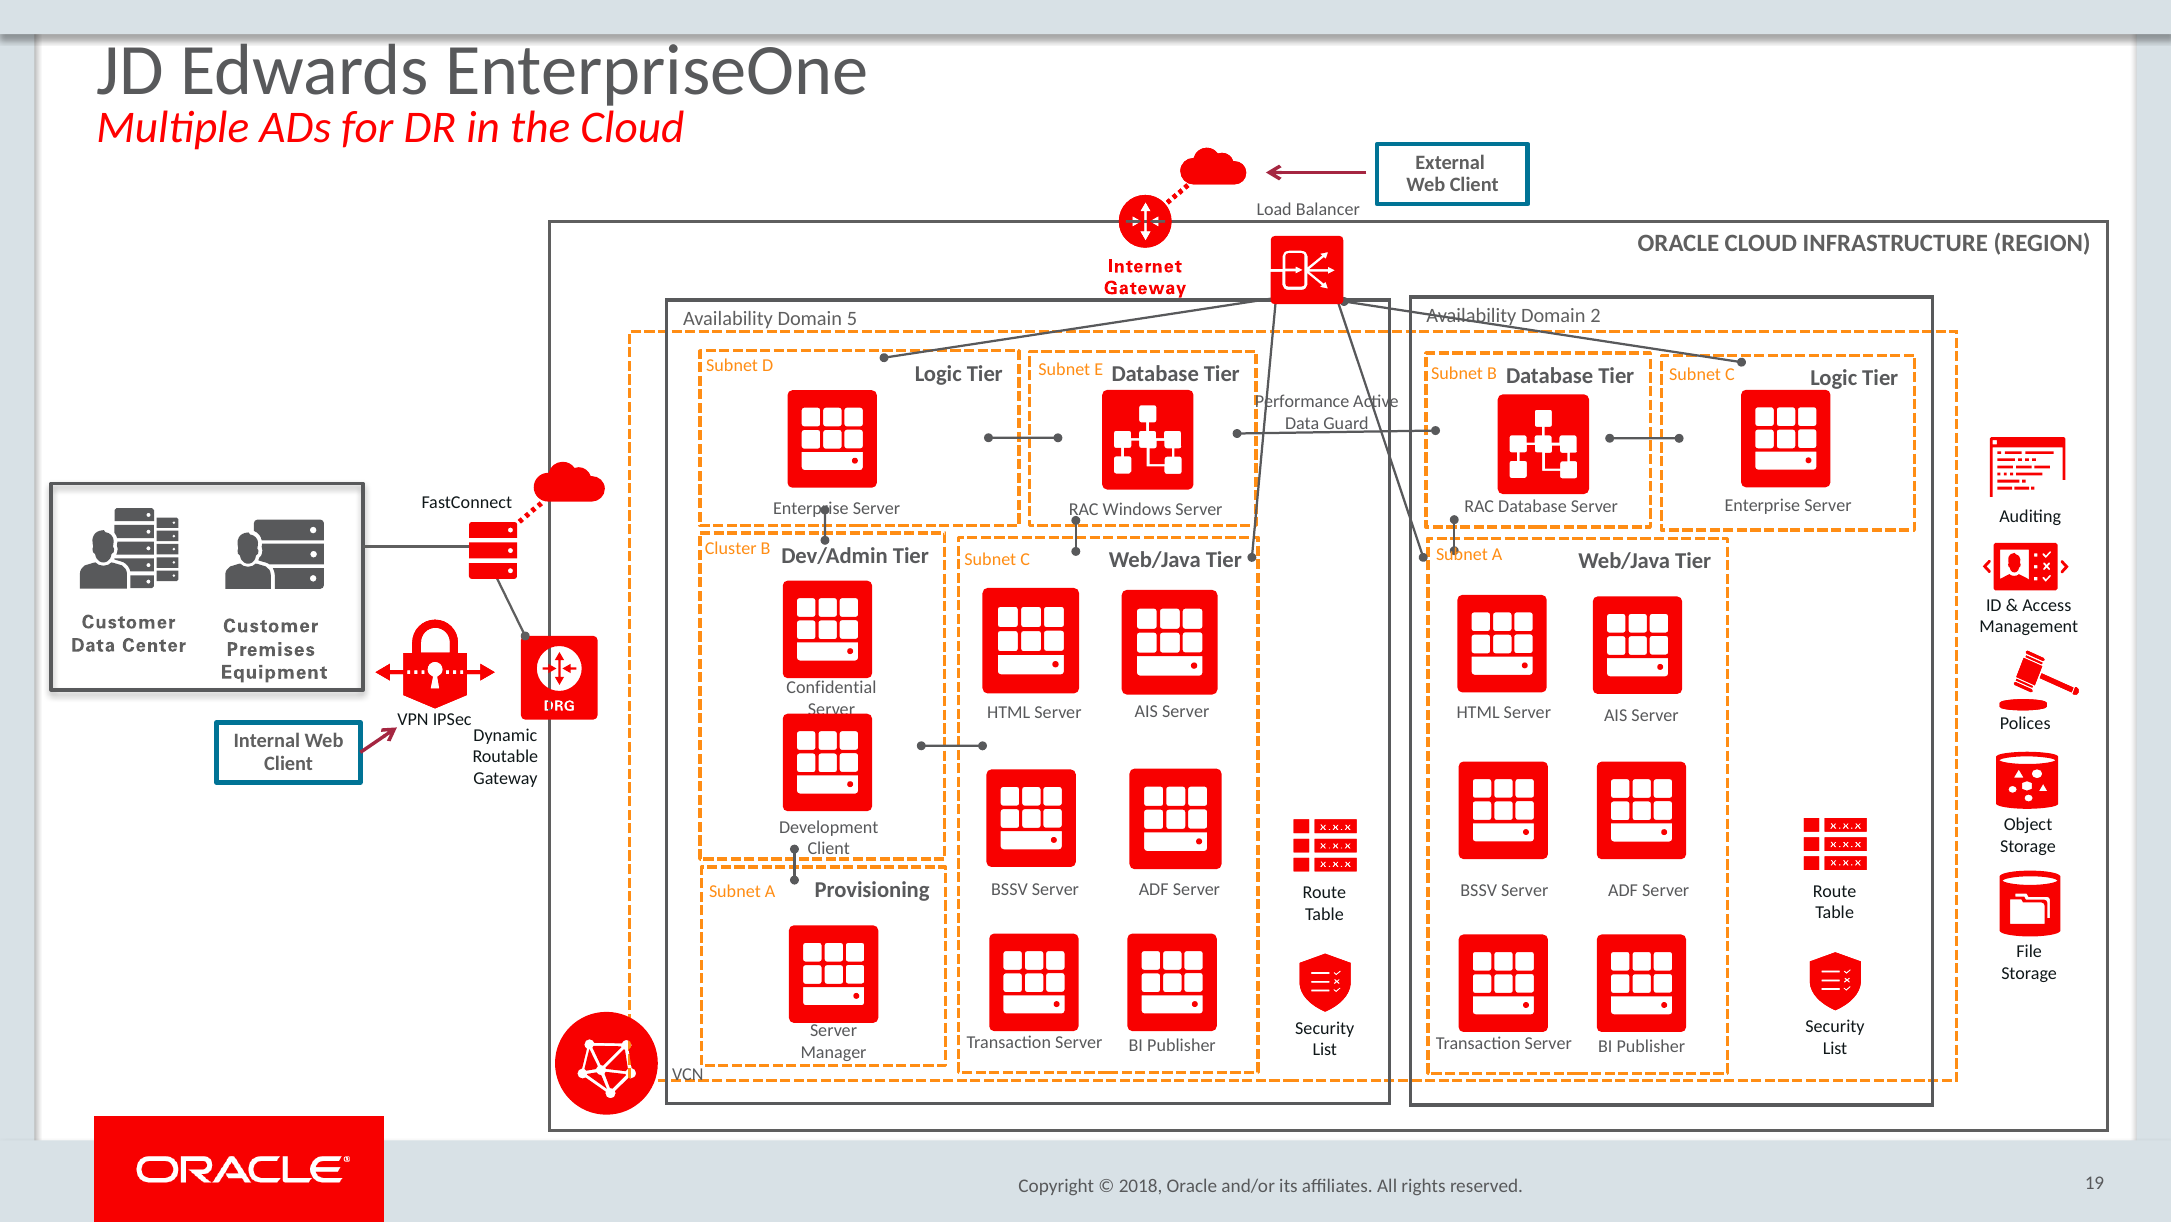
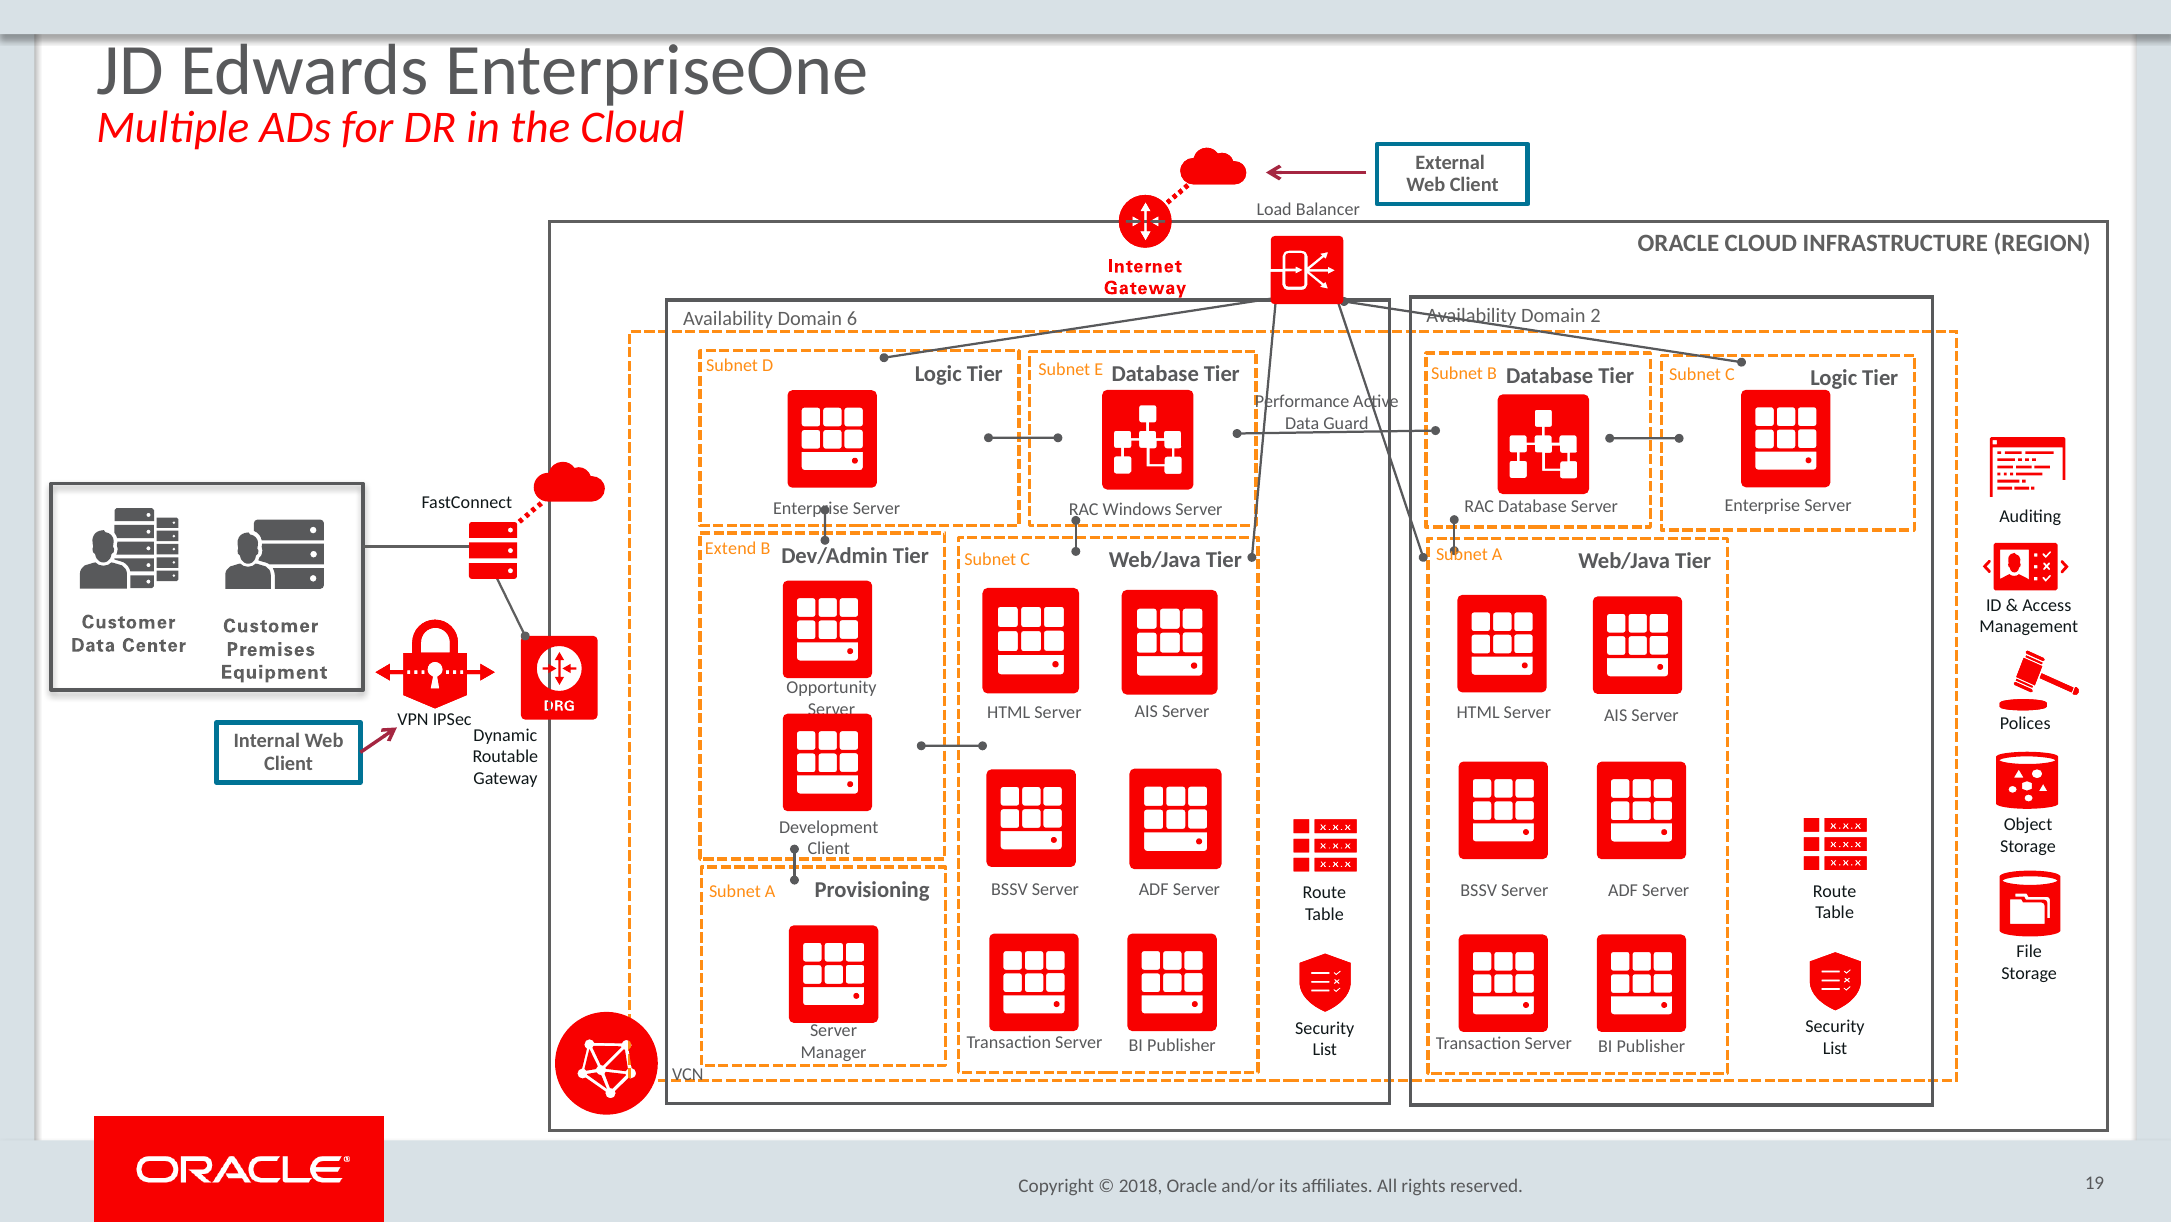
5: 5 -> 6
Cluster: Cluster -> Extend
Confidential: Confidential -> Opportunity
